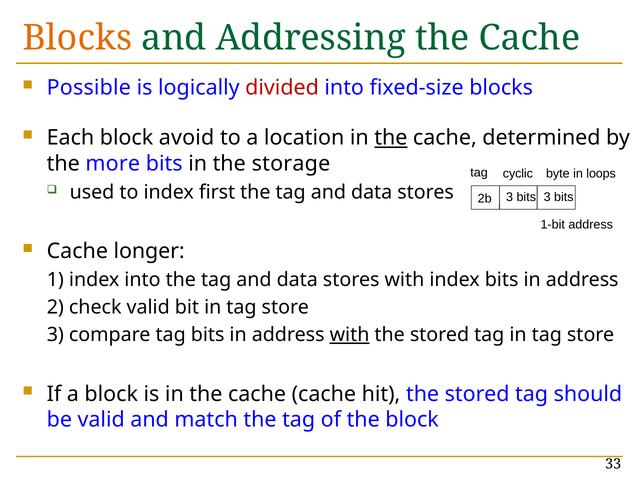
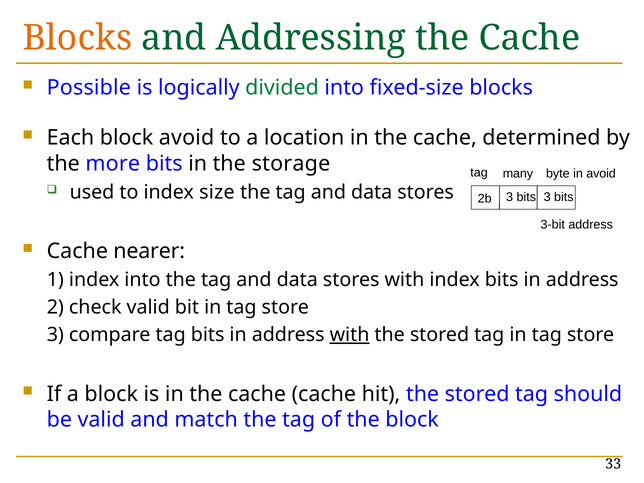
divided colour: red -> green
the at (391, 138) underline: present -> none
cyclic: cyclic -> many
in loops: loops -> avoid
first: first -> size
1-bit: 1-bit -> 3-bit
longer: longer -> nearer
